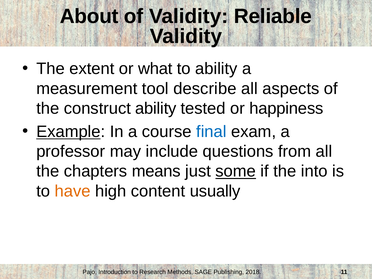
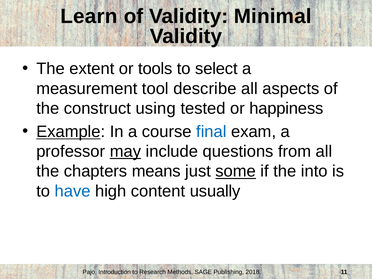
About: About -> Learn
Reliable: Reliable -> Minimal
what: what -> tools
to ability: ability -> select
construct ability: ability -> using
may underline: none -> present
have colour: orange -> blue
